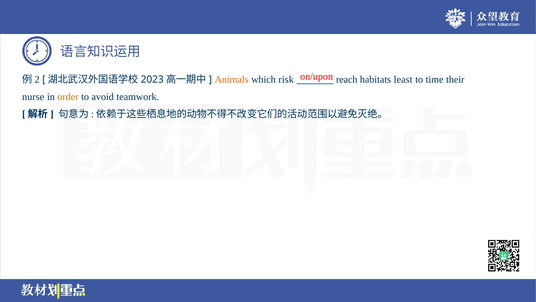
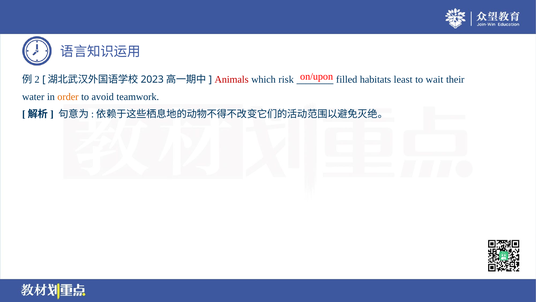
Animals colour: orange -> red
reach: reach -> filled
time: time -> wait
nurse: nurse -> water
